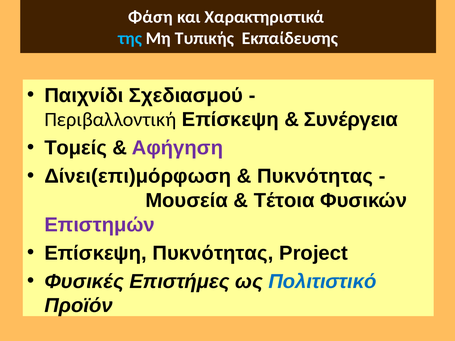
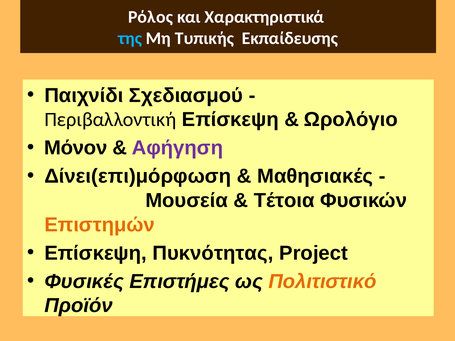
Φάση: Φάση -> Ρόλος
Συνέργεια: Συνέργεια -> Ωρολόγιο
Τομείς: Τομείς -> Μόνον
Πυκνότητας at (315, 176): Πυκνότητας -> Μαθησιακές
Επιστημών colour: purple -> orange
Πολιτιστικό colour: blue -> orange
